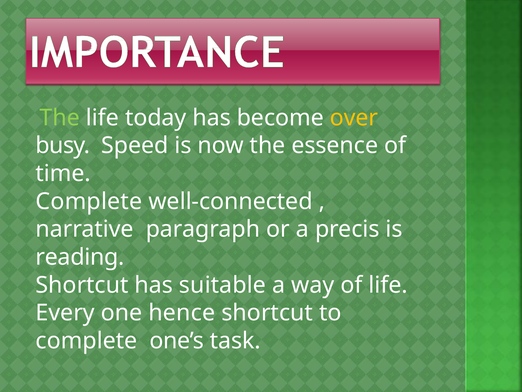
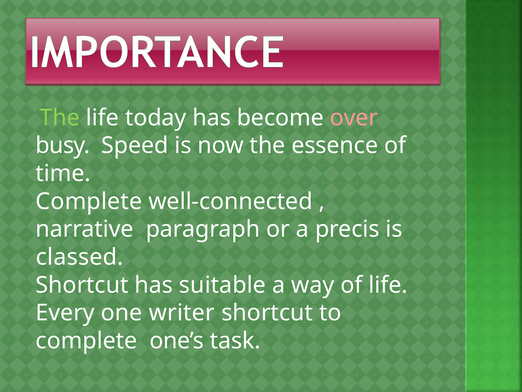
over colour: yellow -> pink
reading: reading -> classed
hence: hence -> writer
